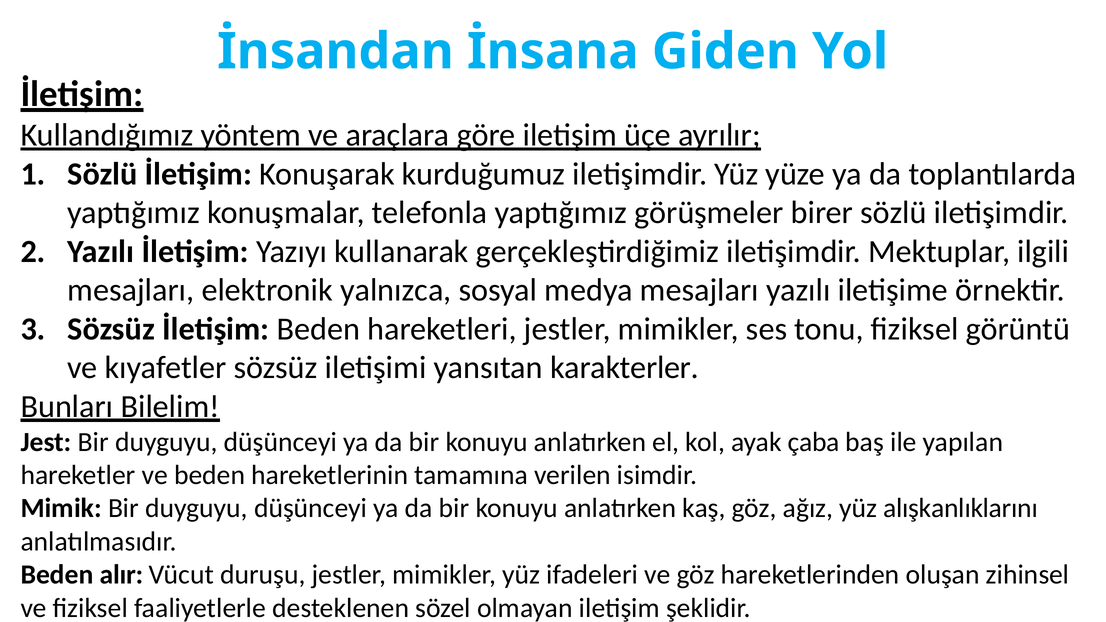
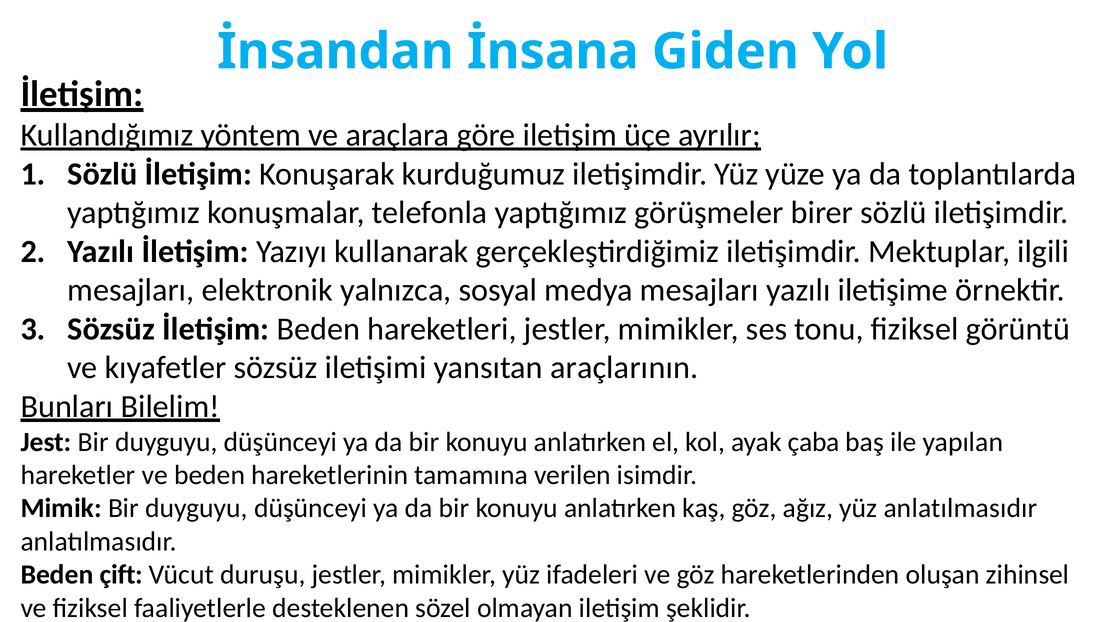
karakterler: karakterler -> araçlarının
yüz alışkanlıklarını: alışkanlıklarını -> anlatılmasıdır
alır: alır -> çift
